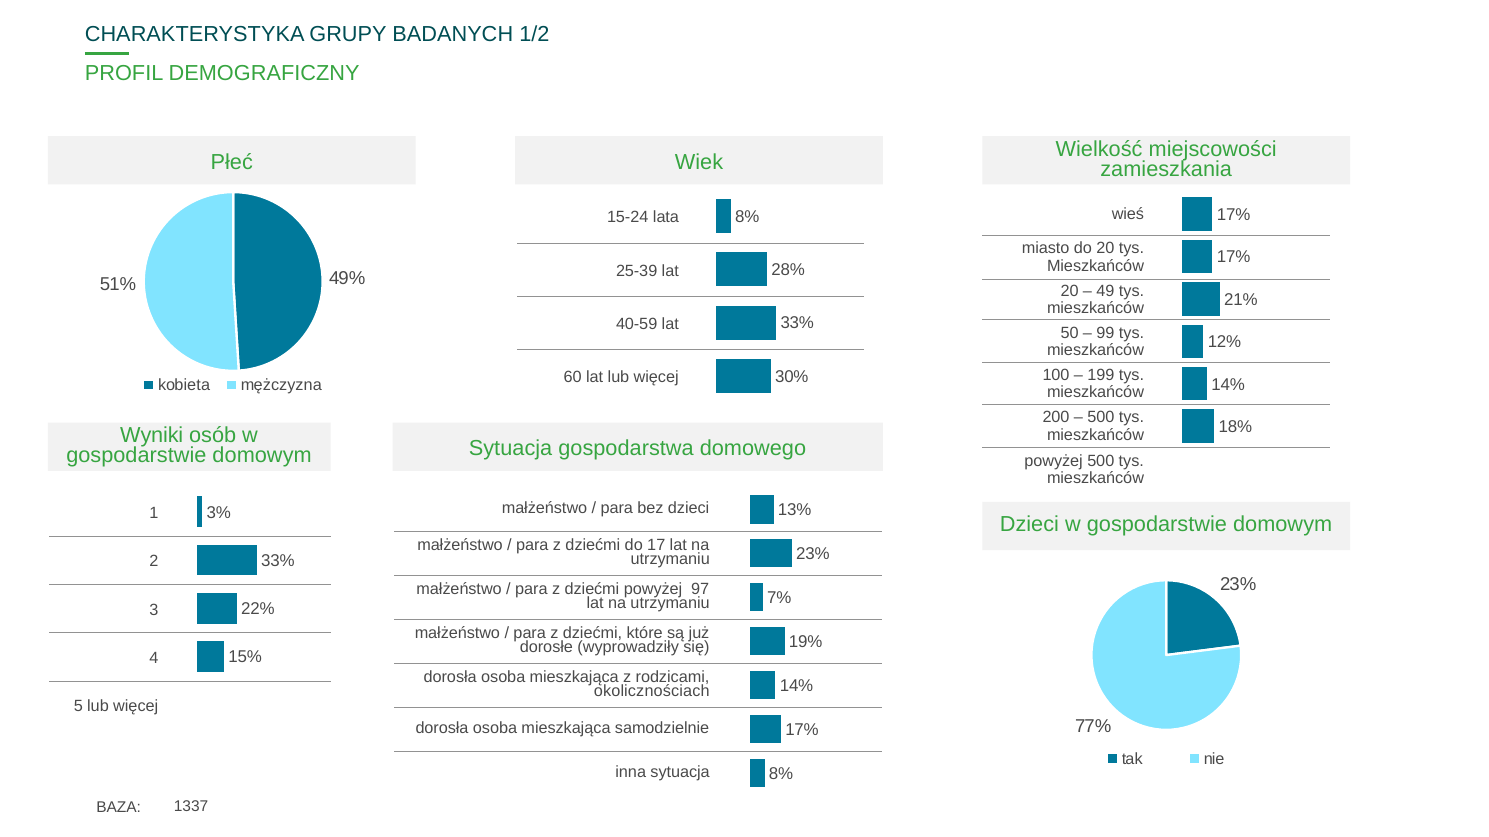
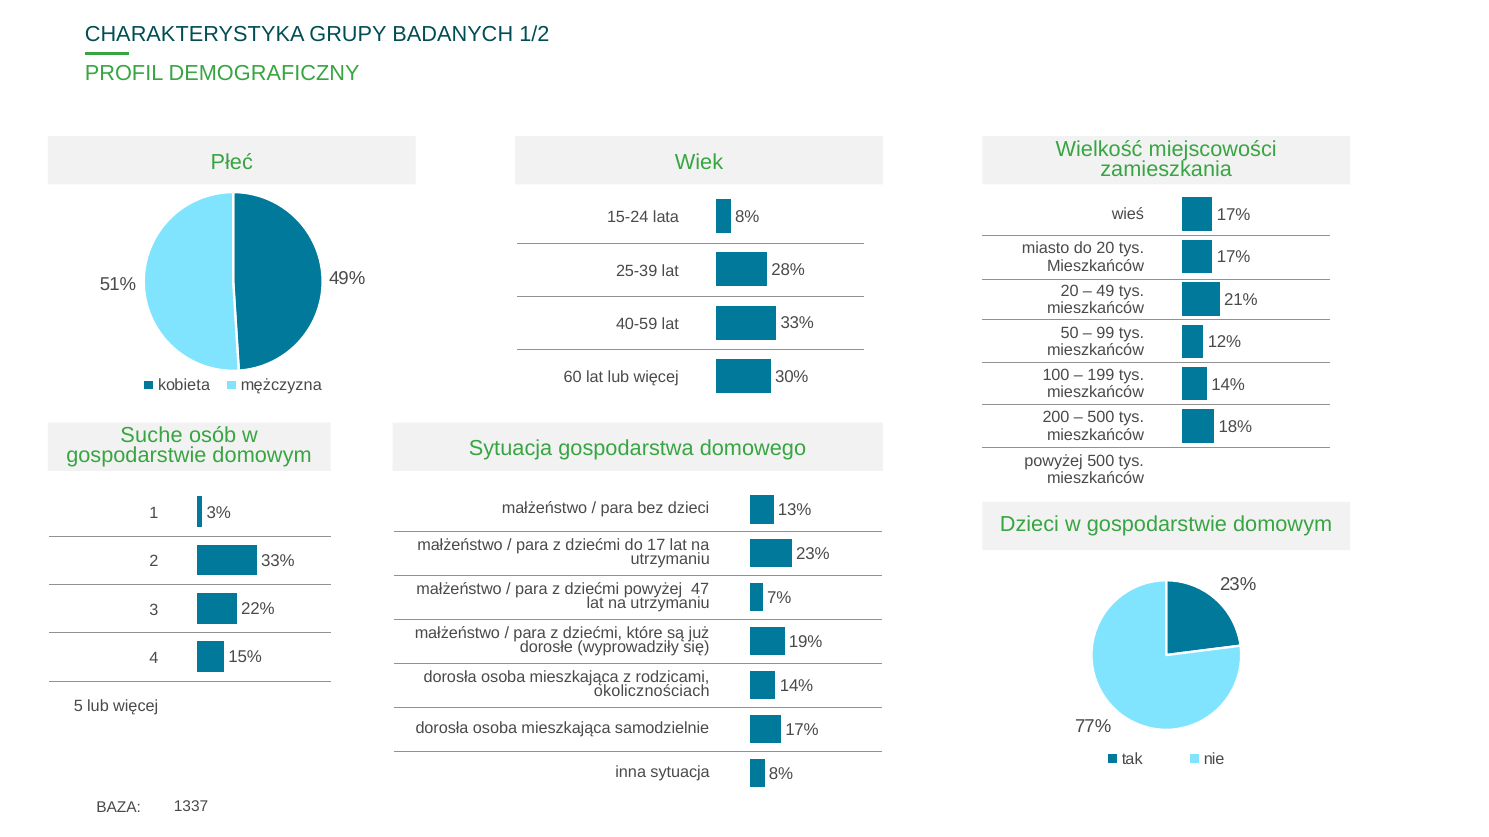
Wyniki: Wyniki -> Suche
97: 97 -> 47
